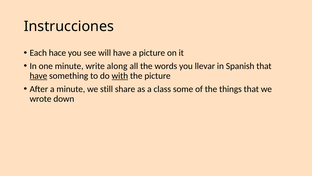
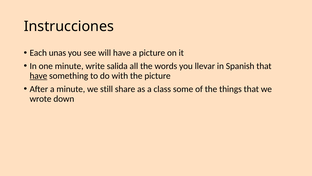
hace: hace -> unas
along: along -> salida
with underline: present -> none
